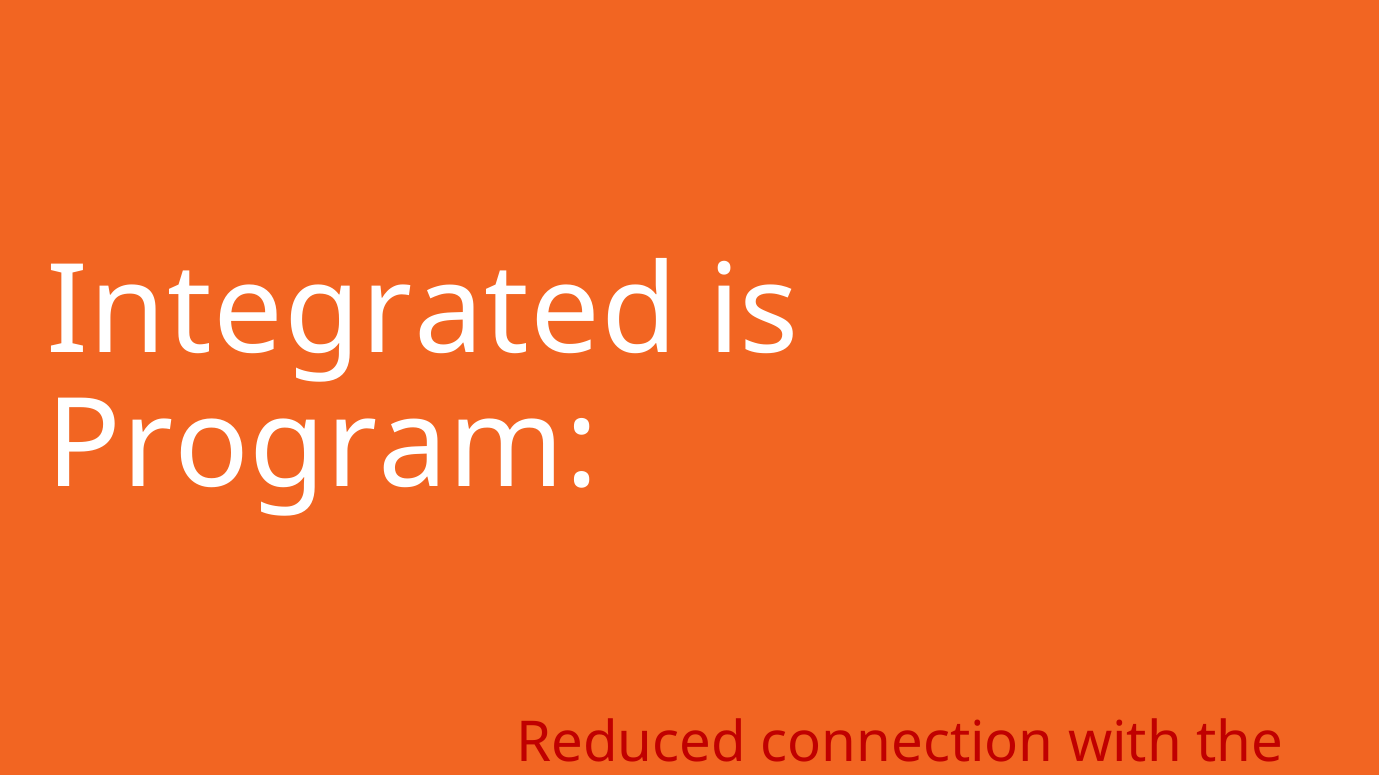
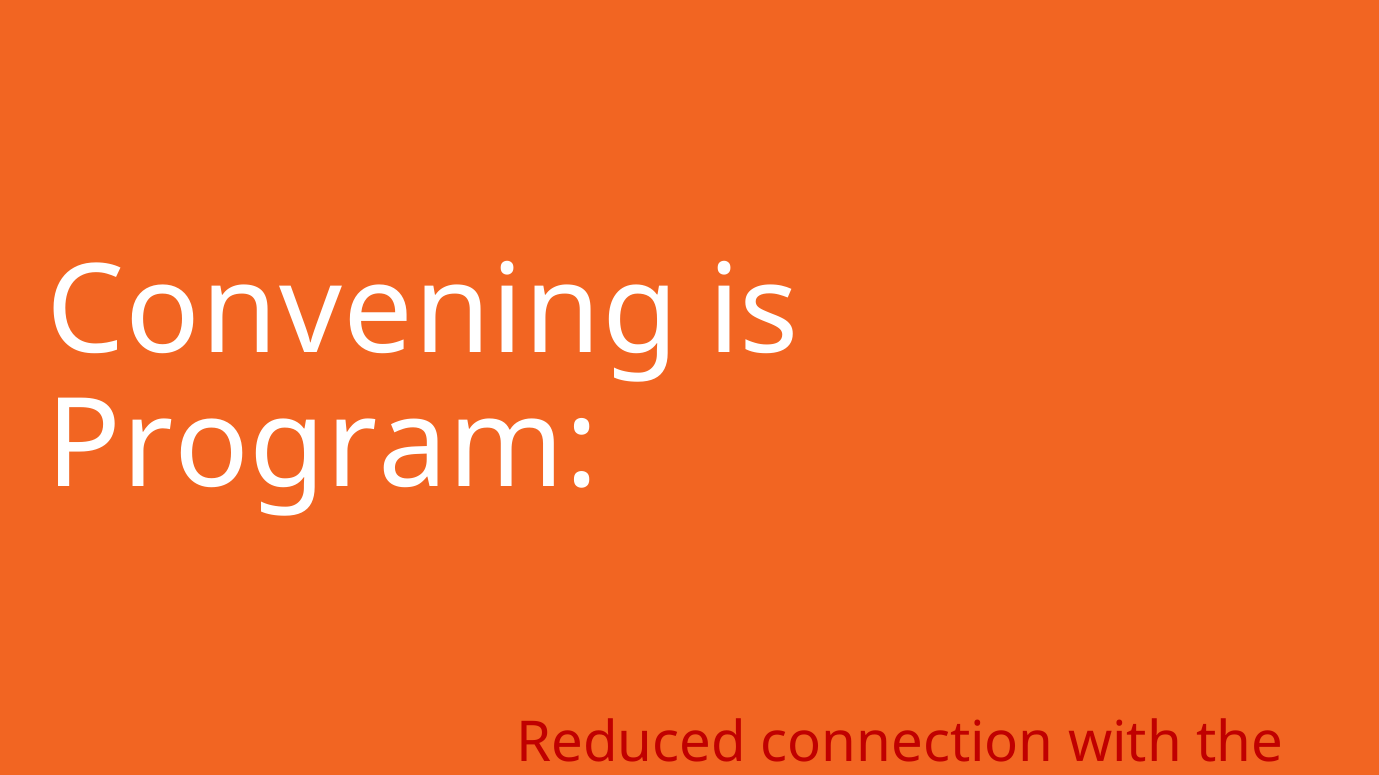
Integrated at (362, 312): Integrated -> Convening
